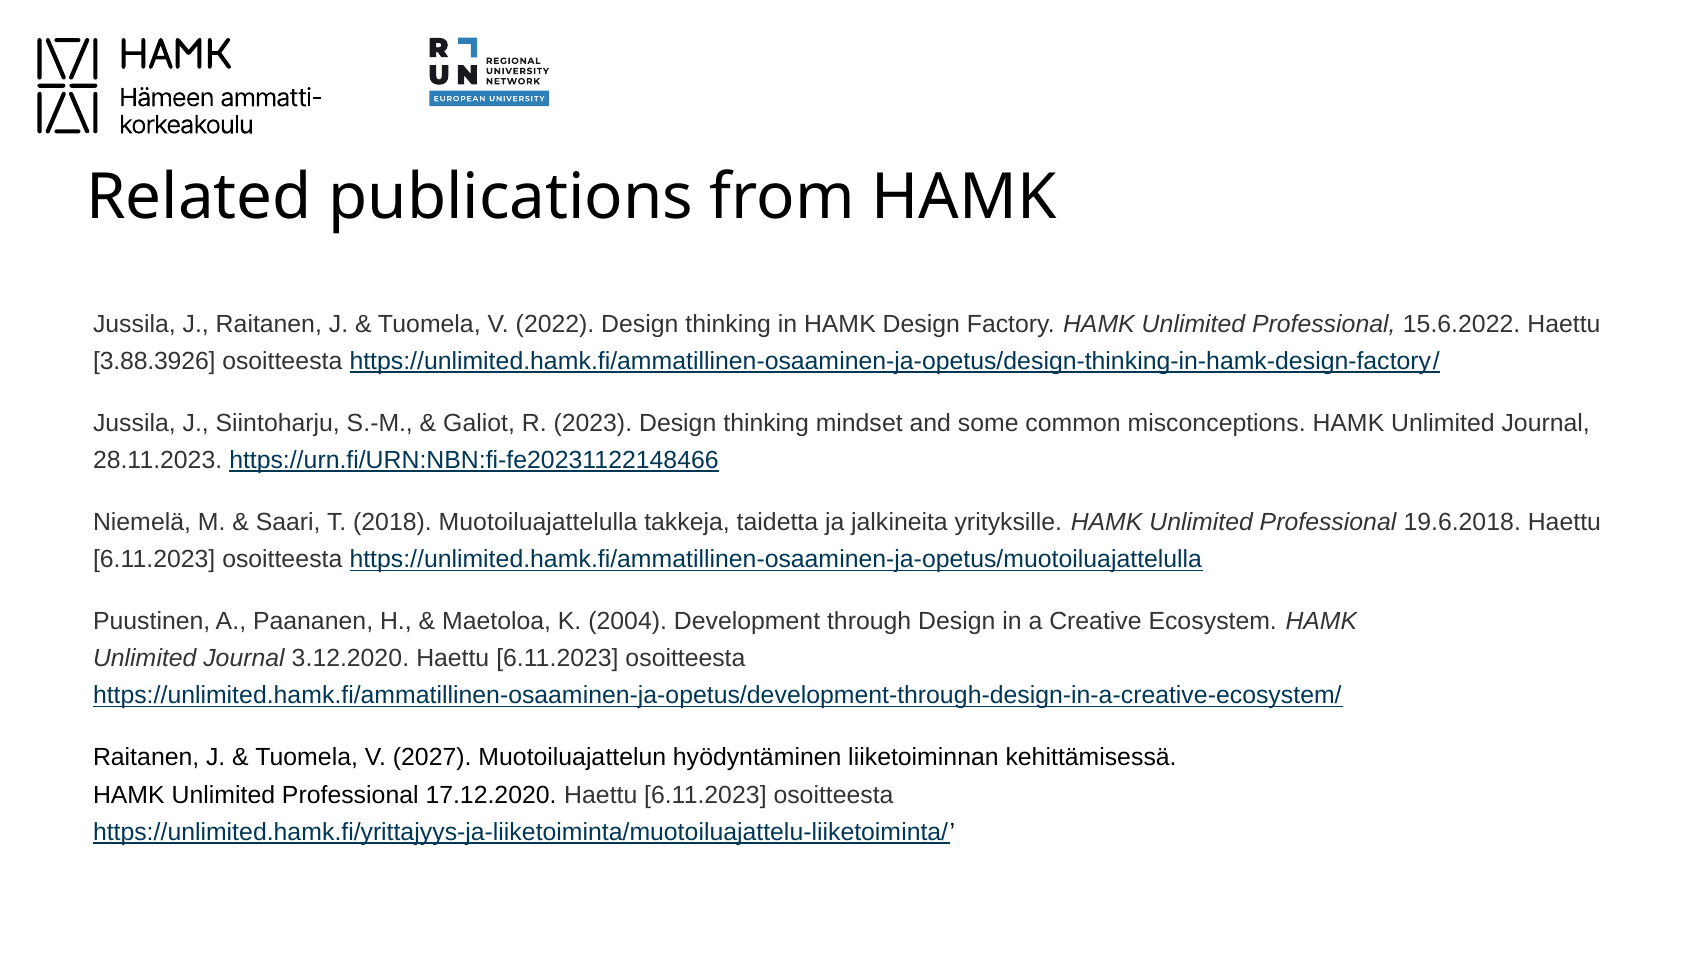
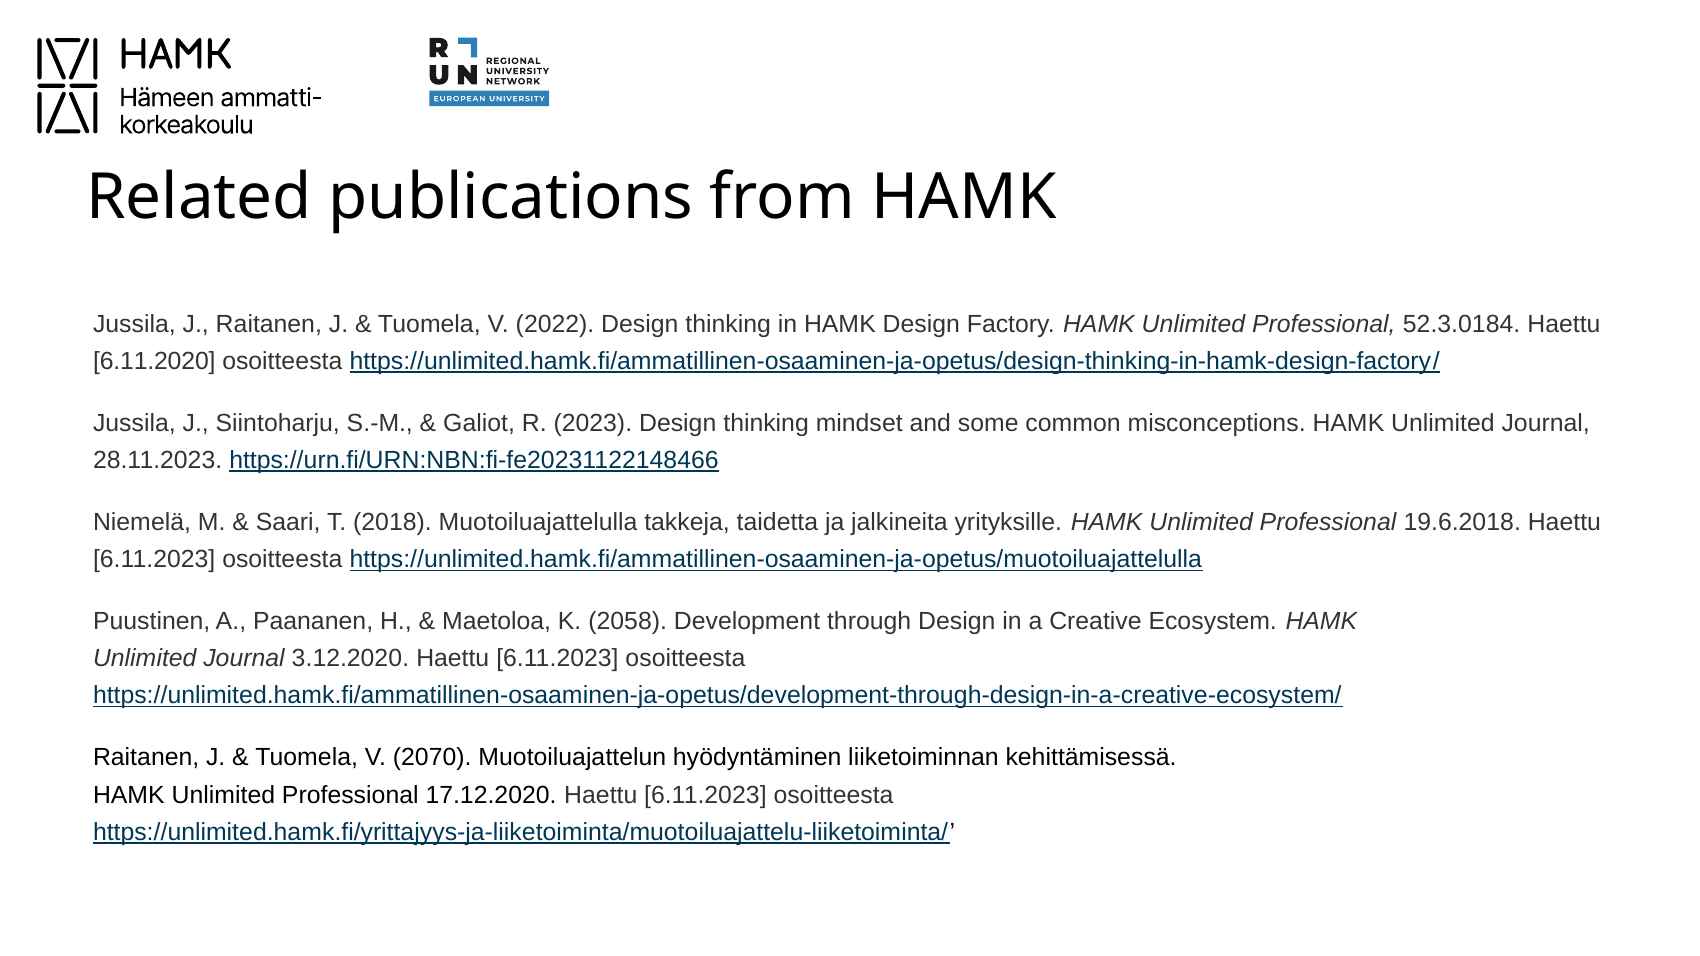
15.6.2022: 15.6.2022 -> 52.3.0184
3.88.3926: 3.88.3926 -> 6.11.2020
2004: 2004 -> 2058
2027: 2027 -> 2070
